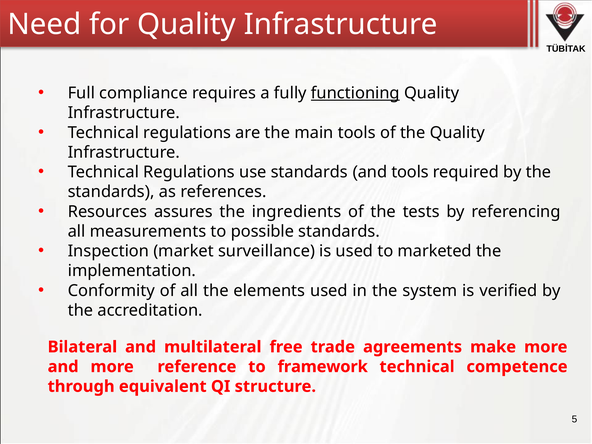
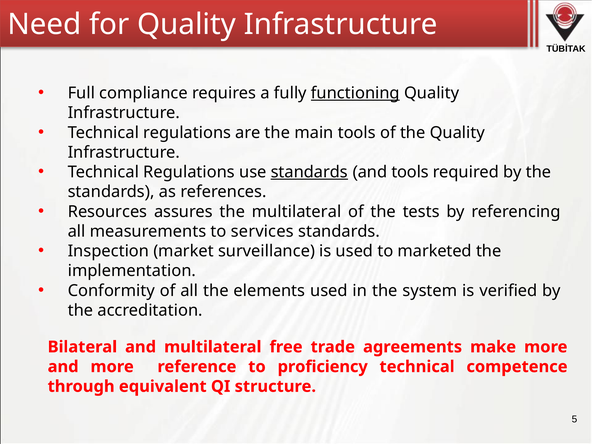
standards at (309, 172) underline: none -> present
the ingredients: ingredients -> multilateral
possible: possible -> services
framework: framework -> proficiency
